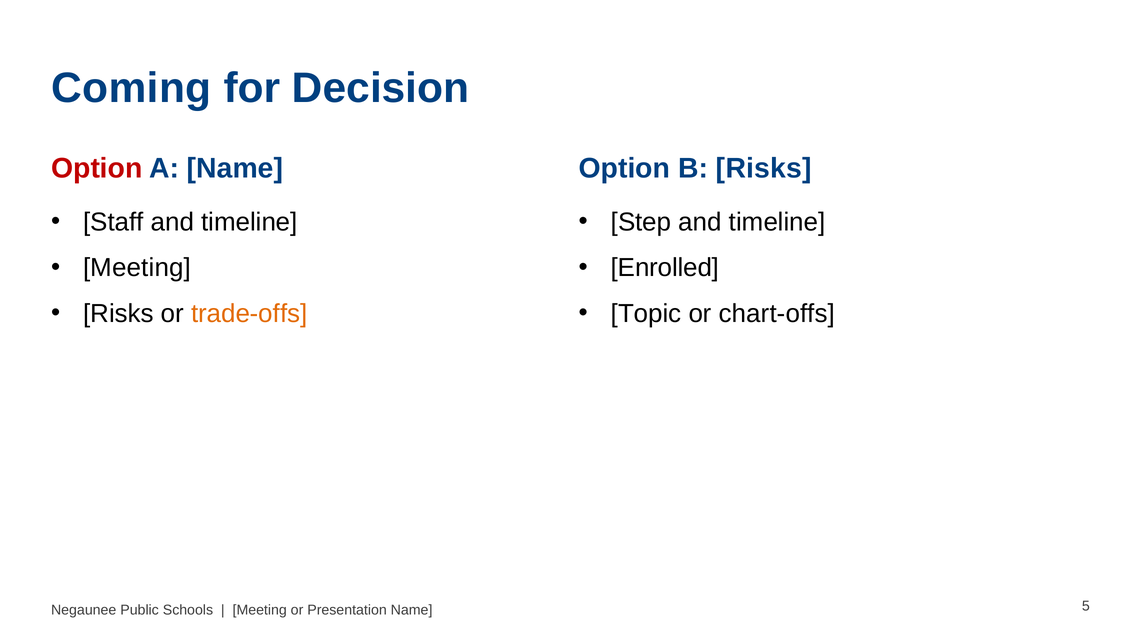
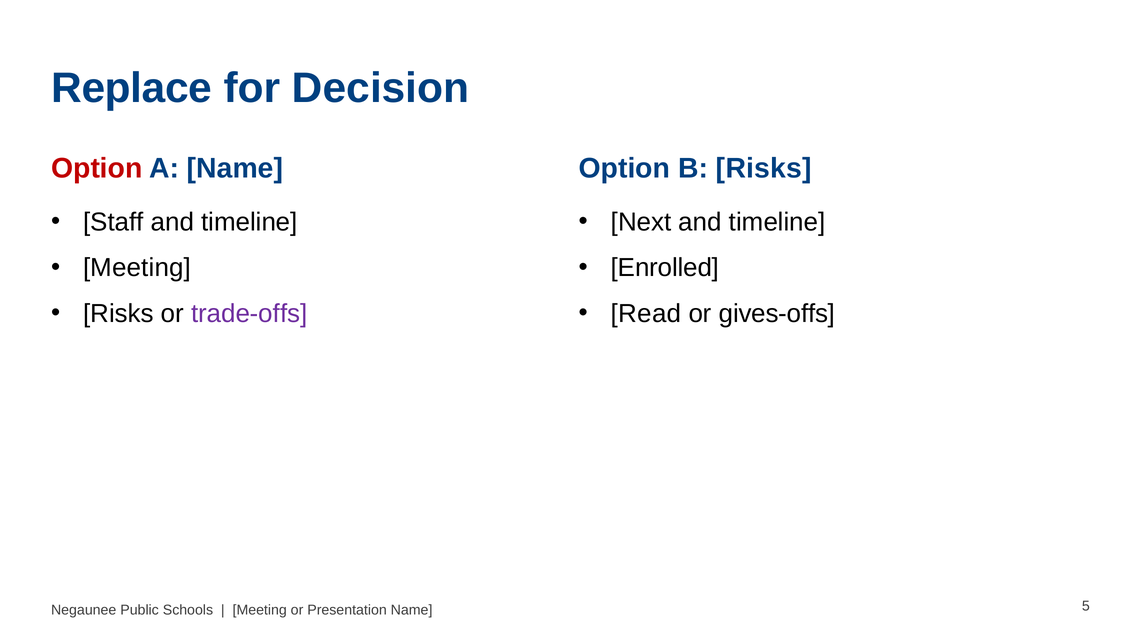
Coming: Coming -> Replace
Step: Step -> Next
trade-offs colour: orange -> purple
Topic: Topic -> Read
chart-offs: chart-offs -> gives-offs
